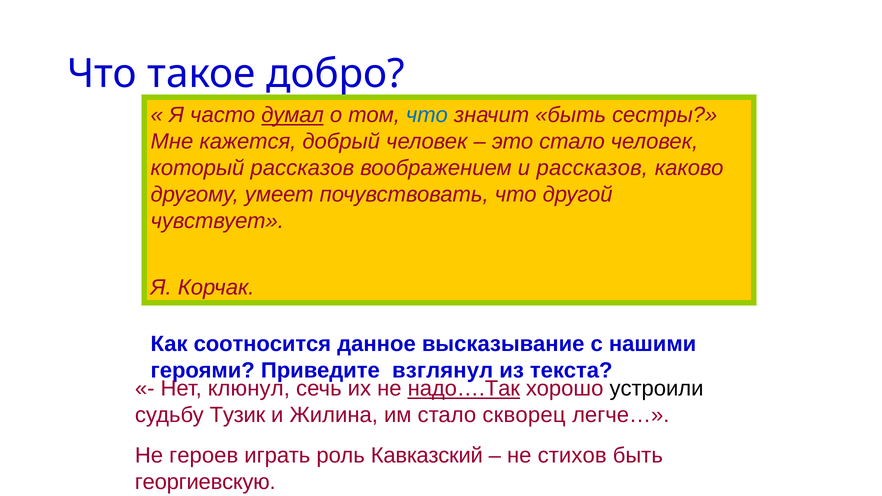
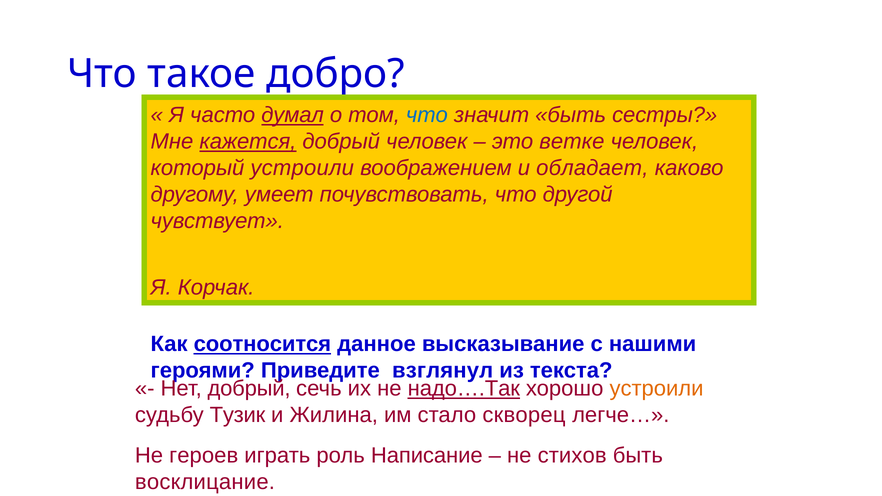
кажется underline: none -> present
это стало: стало -> ветке
который рассказов: рассказов -> устроили
и рассказов: рассказов -> обладает
соотносится underline: none -> present
Нет клюнул: клюнул -> добрый
устроили at (657, 389) colour: black -> orange
Кавказский: Кавказский -> Написание
георгиевскую: георгиевскую -> восклицание
